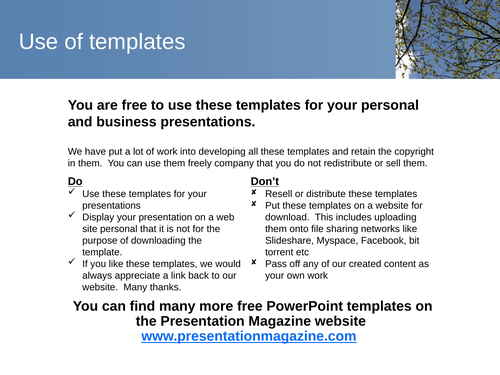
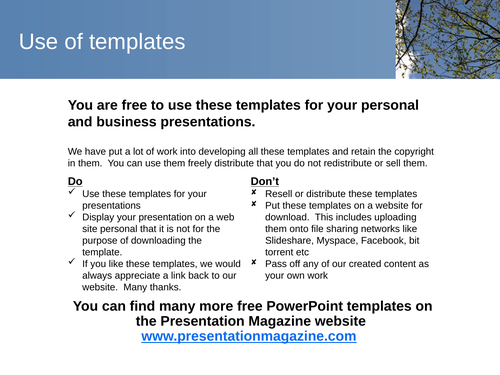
freely company: company -> distribute
